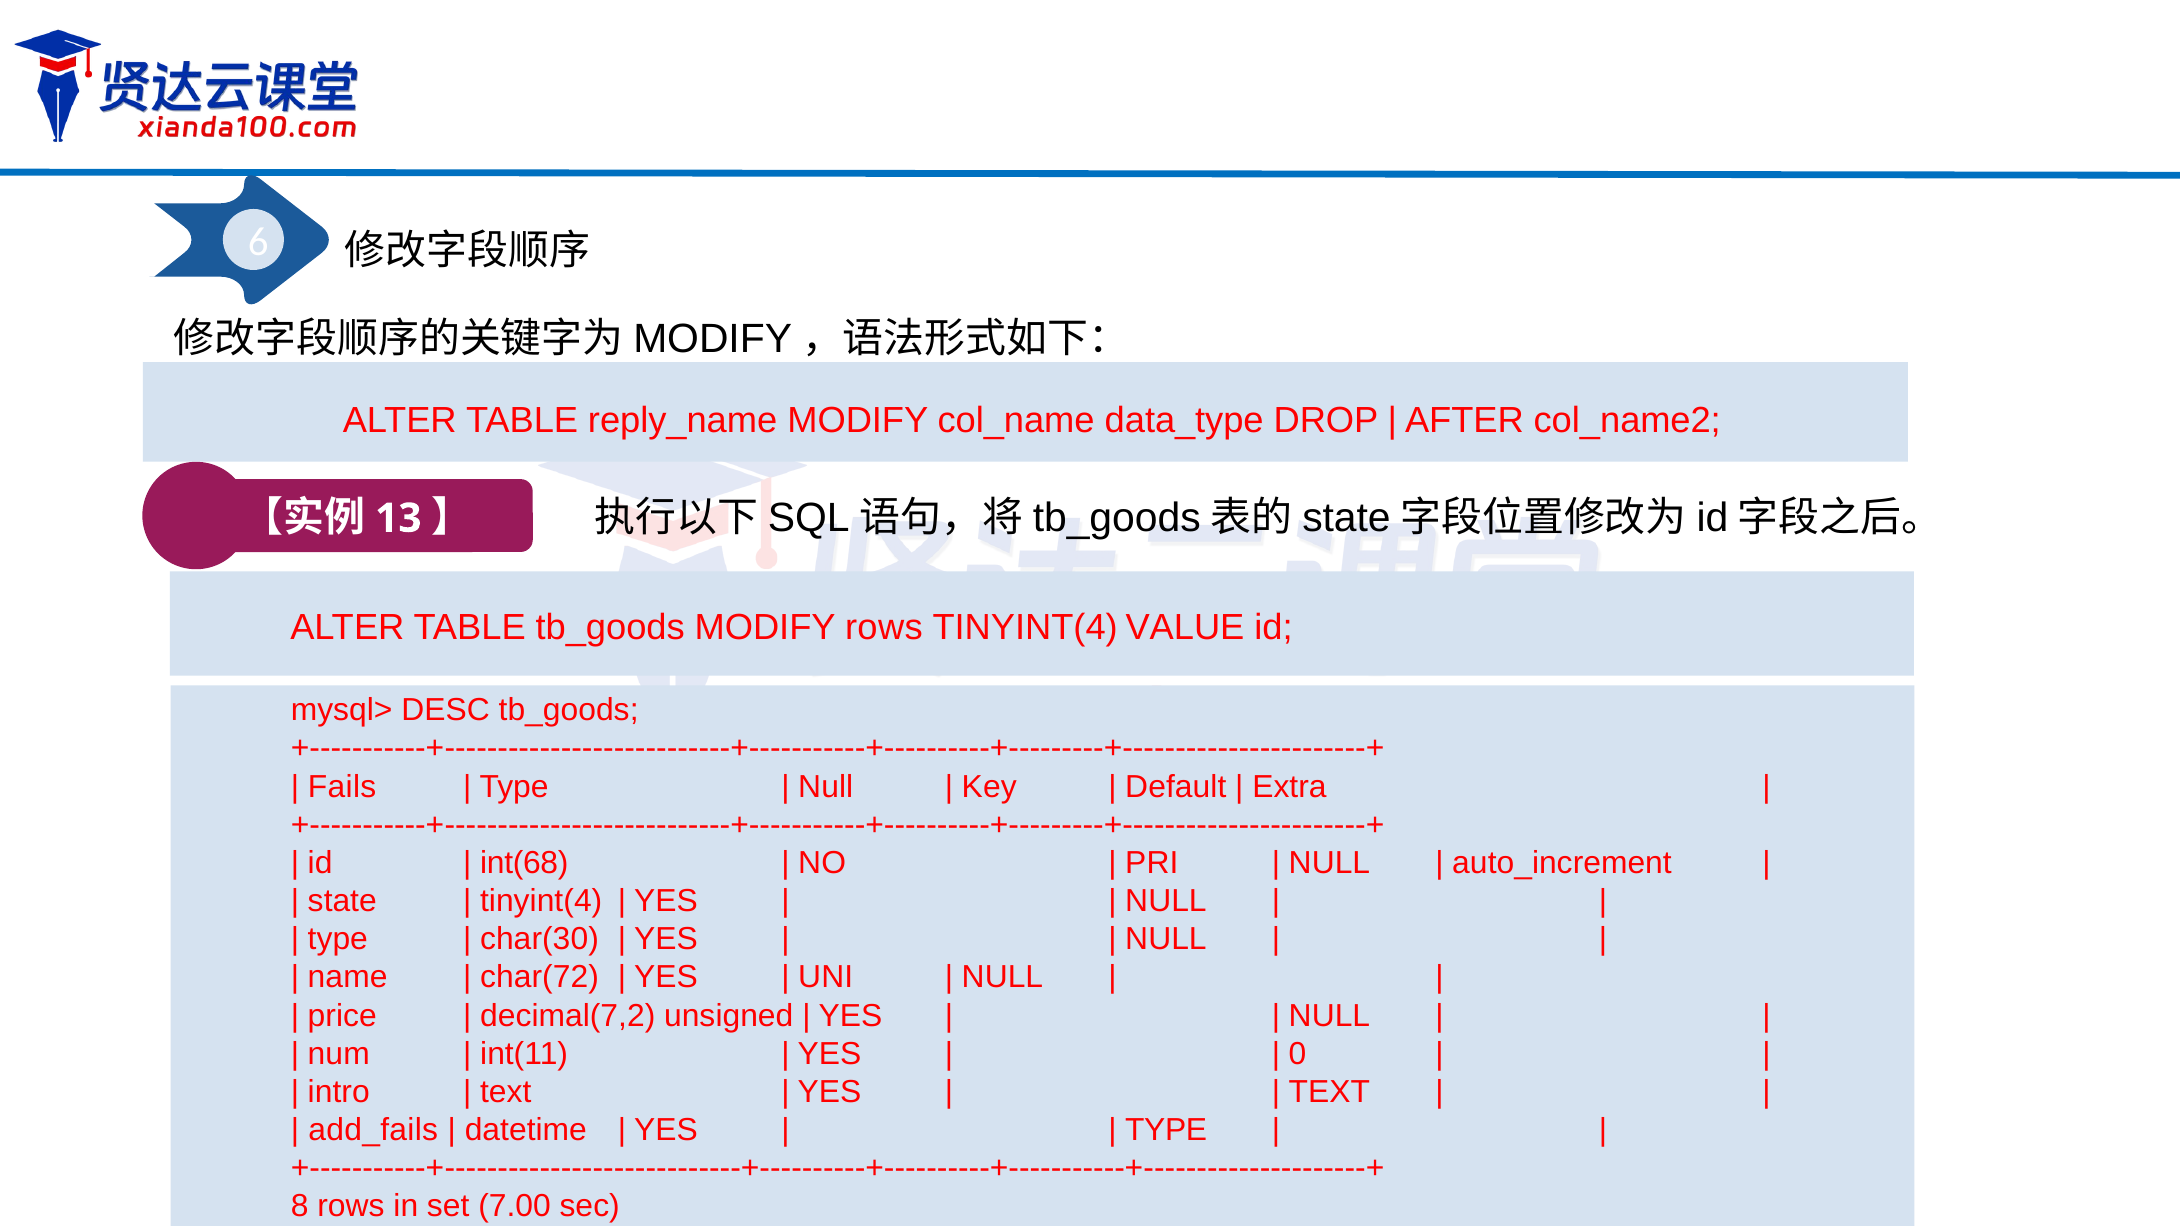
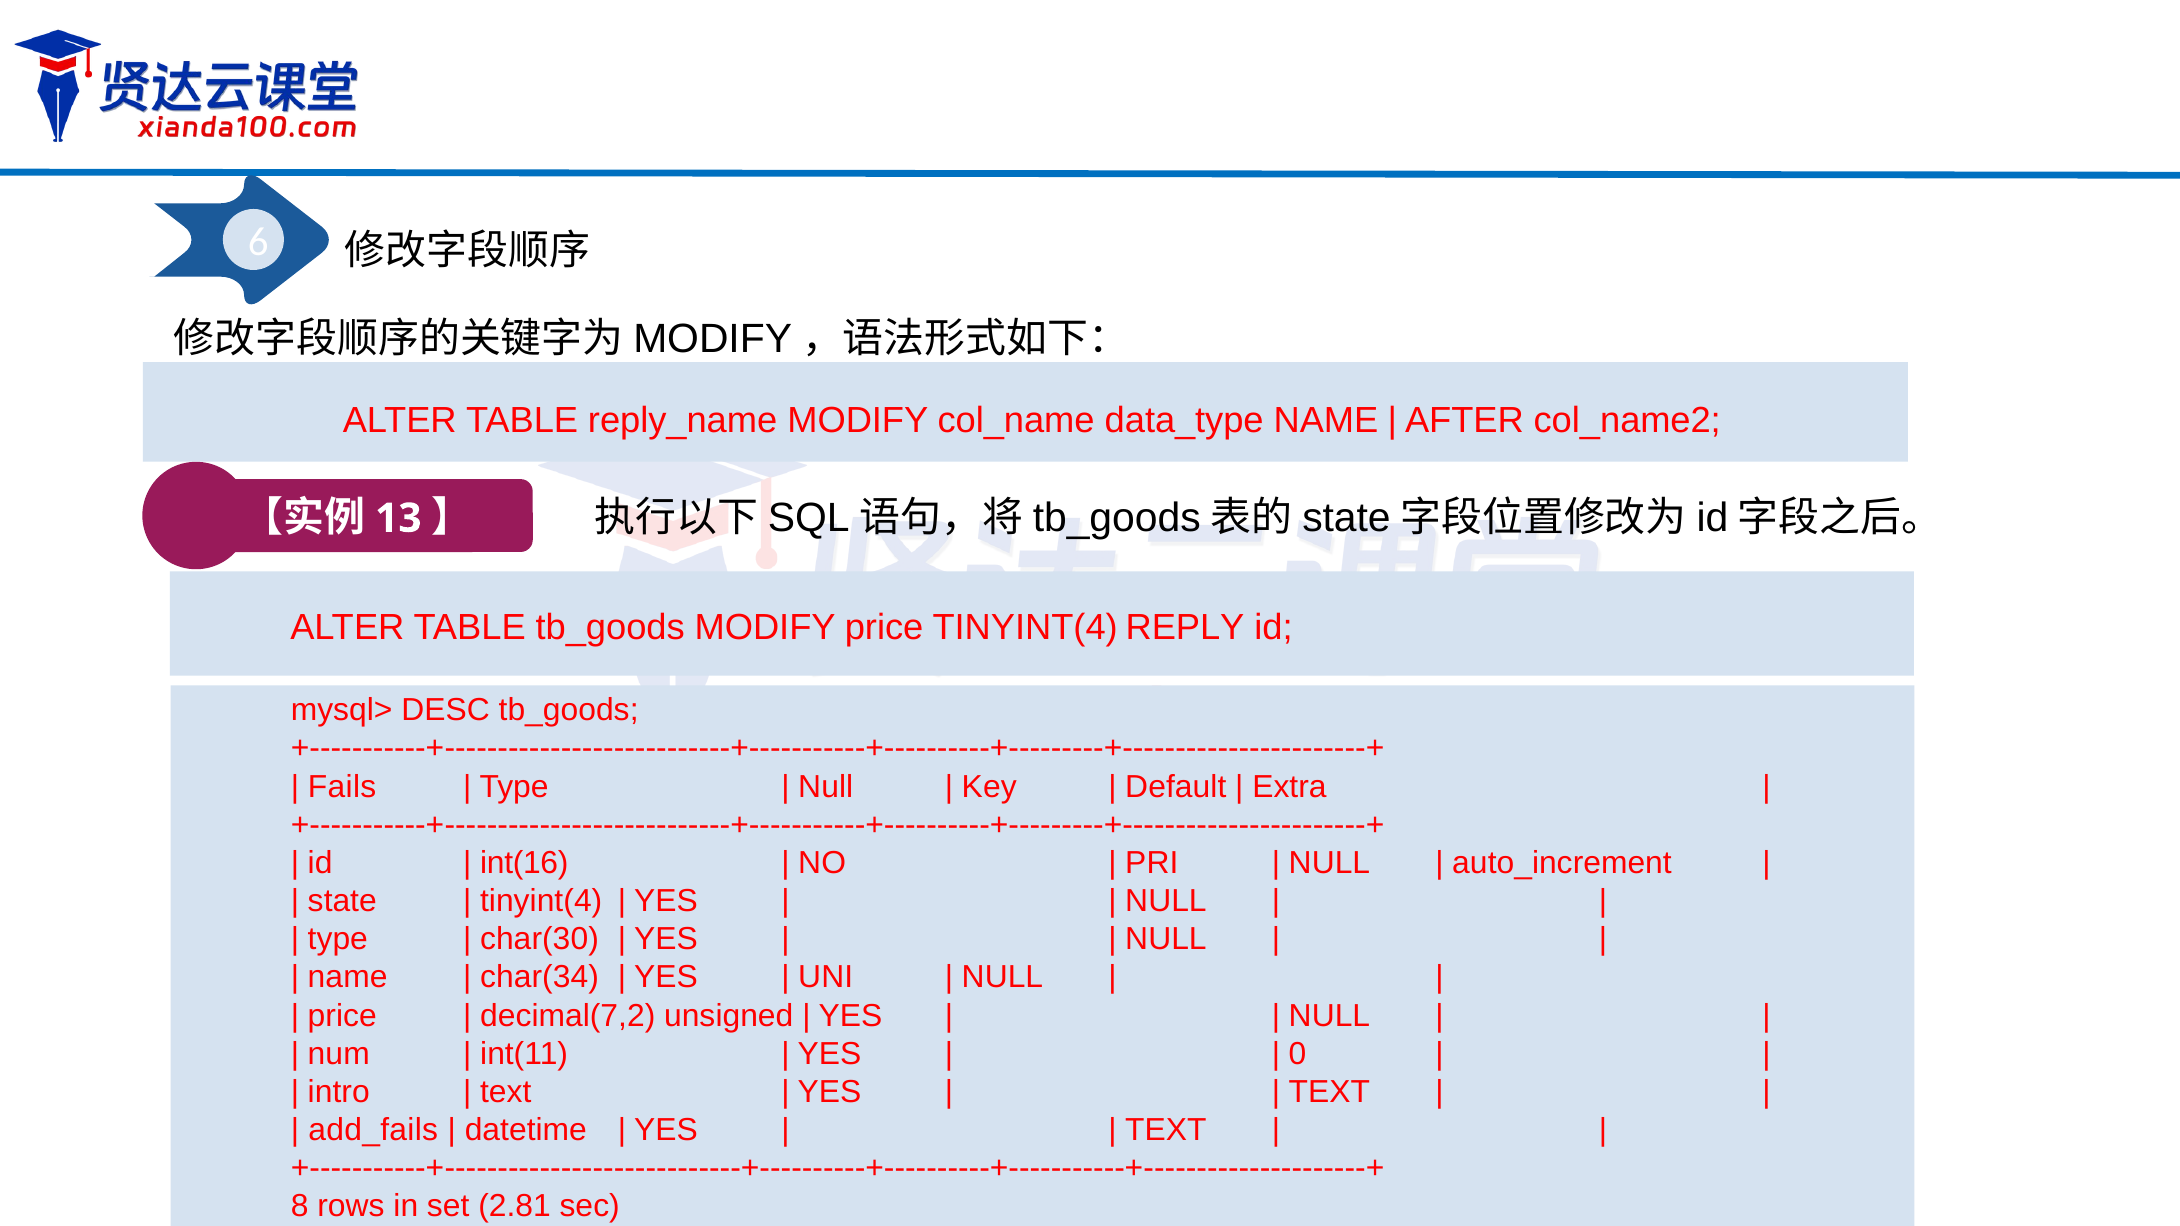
data_type DROP: DROP -> NAME
MODIFY rows: rows -> price
VALUE: VALUE -> REPLY
int(68: int(68 -> int(16
char(72: char(72 -> char(34
TYPE at (1166, 1130): TYPE -> TEXT
7.00: 7.00 -> 2.81
